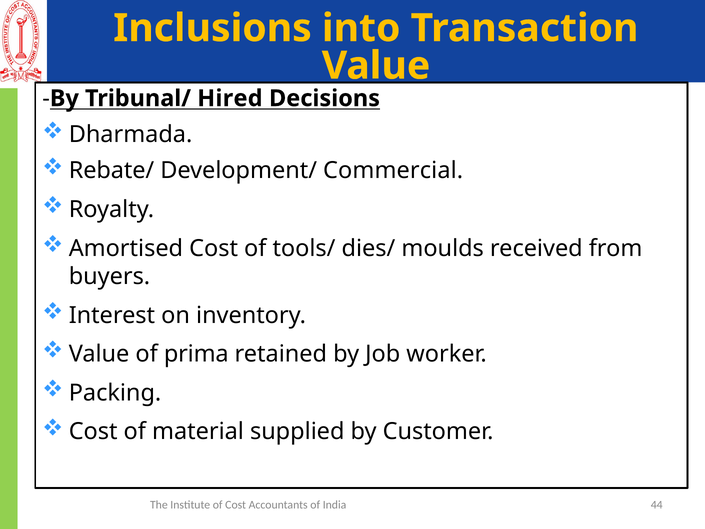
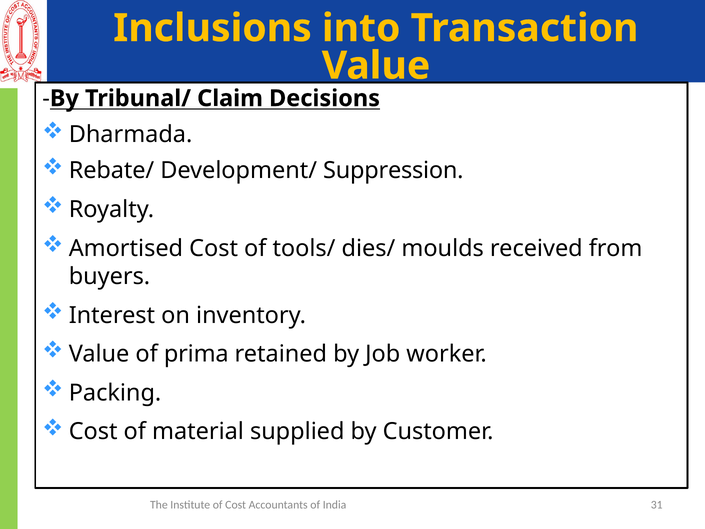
Hired: Hired -> Claim
Commercial: Commercial -> Suppression
44: 44 -> 31
